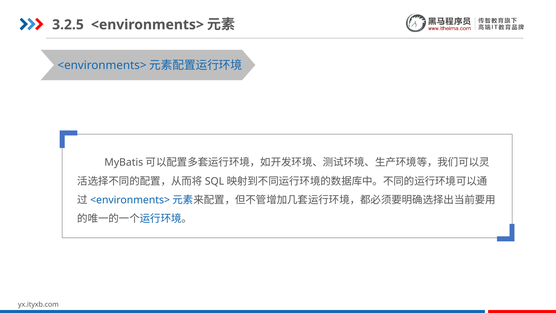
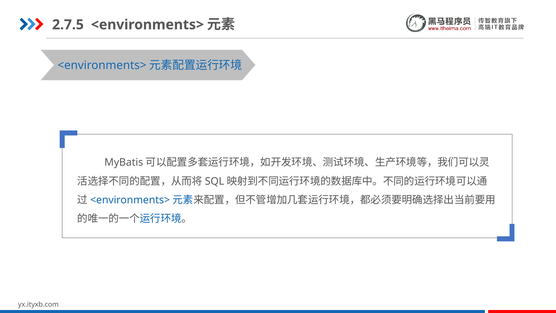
3.2.5: 3.2.5 -> 2.7.5
